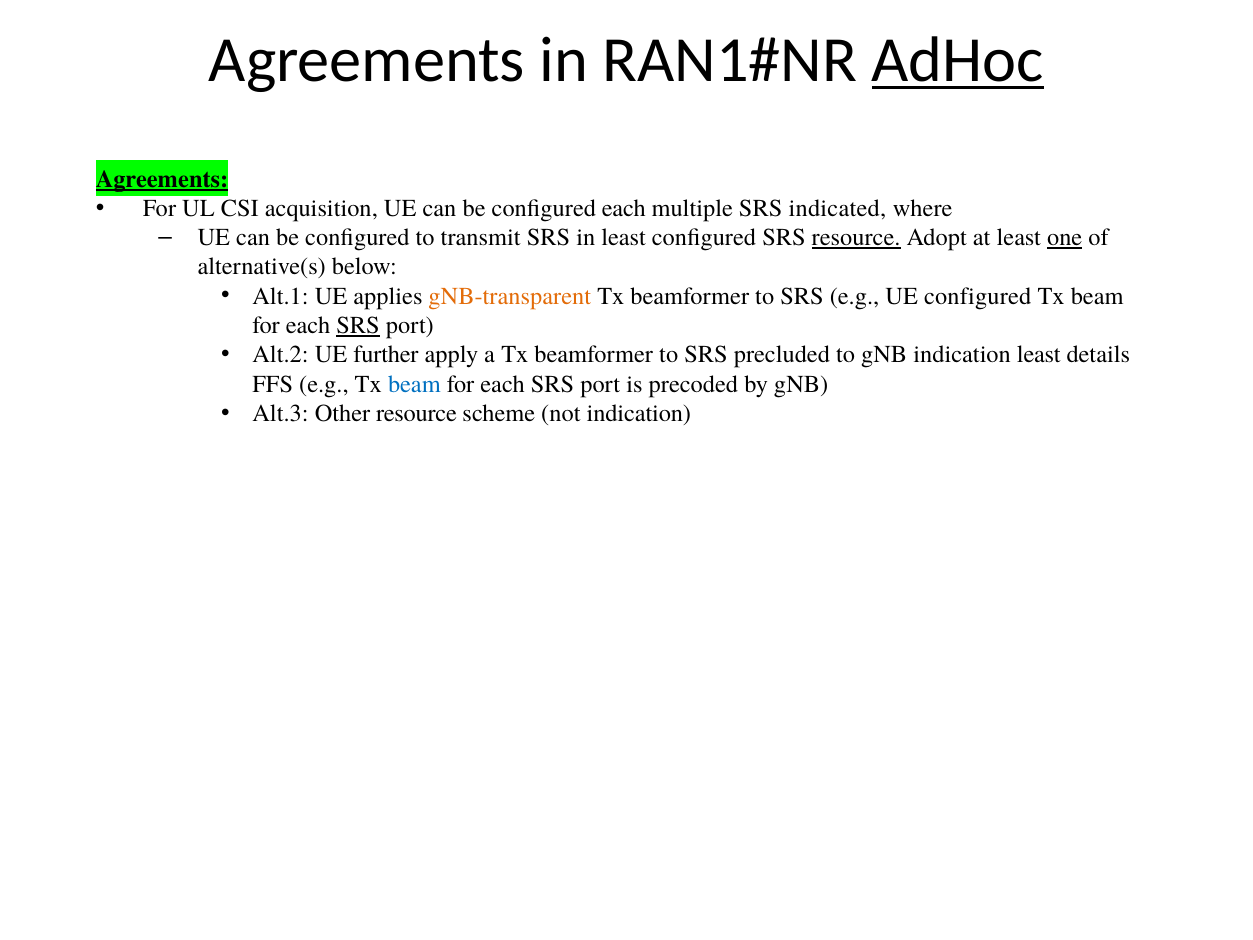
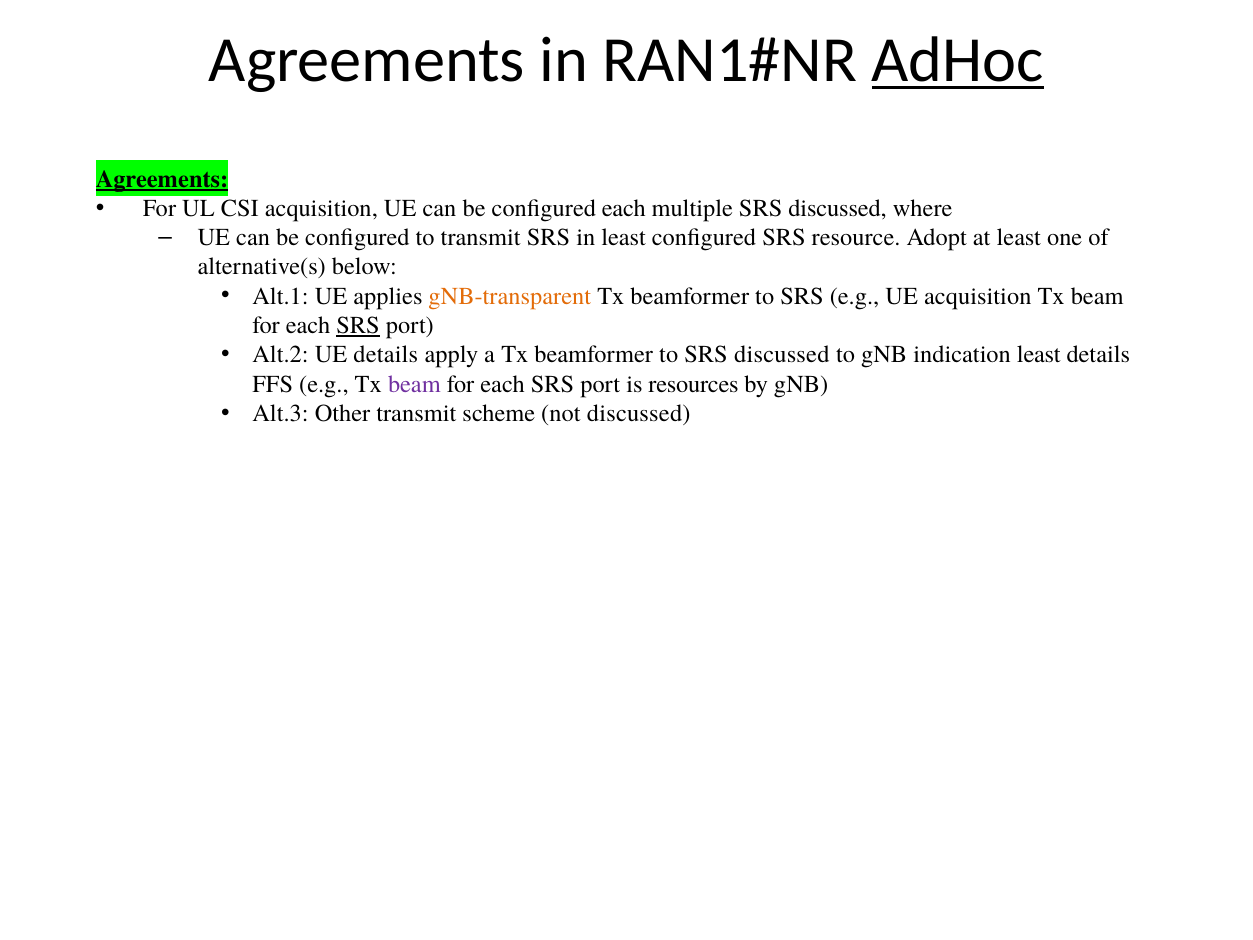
multiple SRS indicated: indicated -> discussed
resource at (856, 238) underline: present -> none
one underline: present -> none
UE configured: configured -> acquisition
UE further: further -> details
to SRS precluded: precluded -> discussed
beam at (414, 384) colour: blue -> purple
precoded: precoded -> resources
Other resource: resource -> transmit
not indication: indication -> discussed
